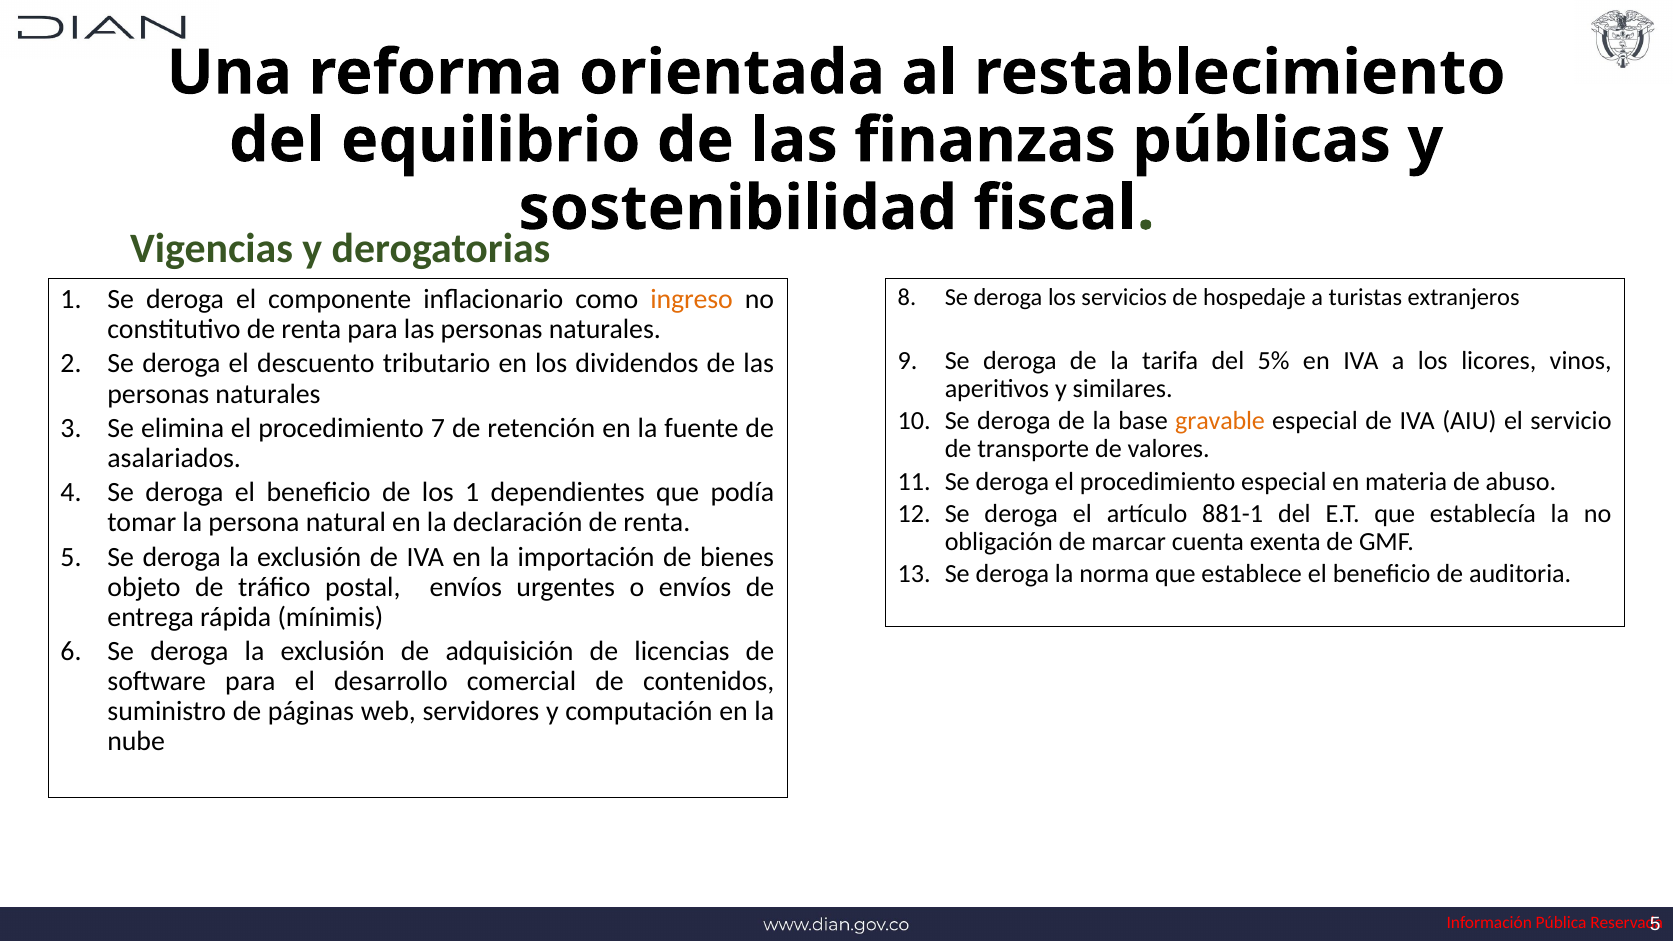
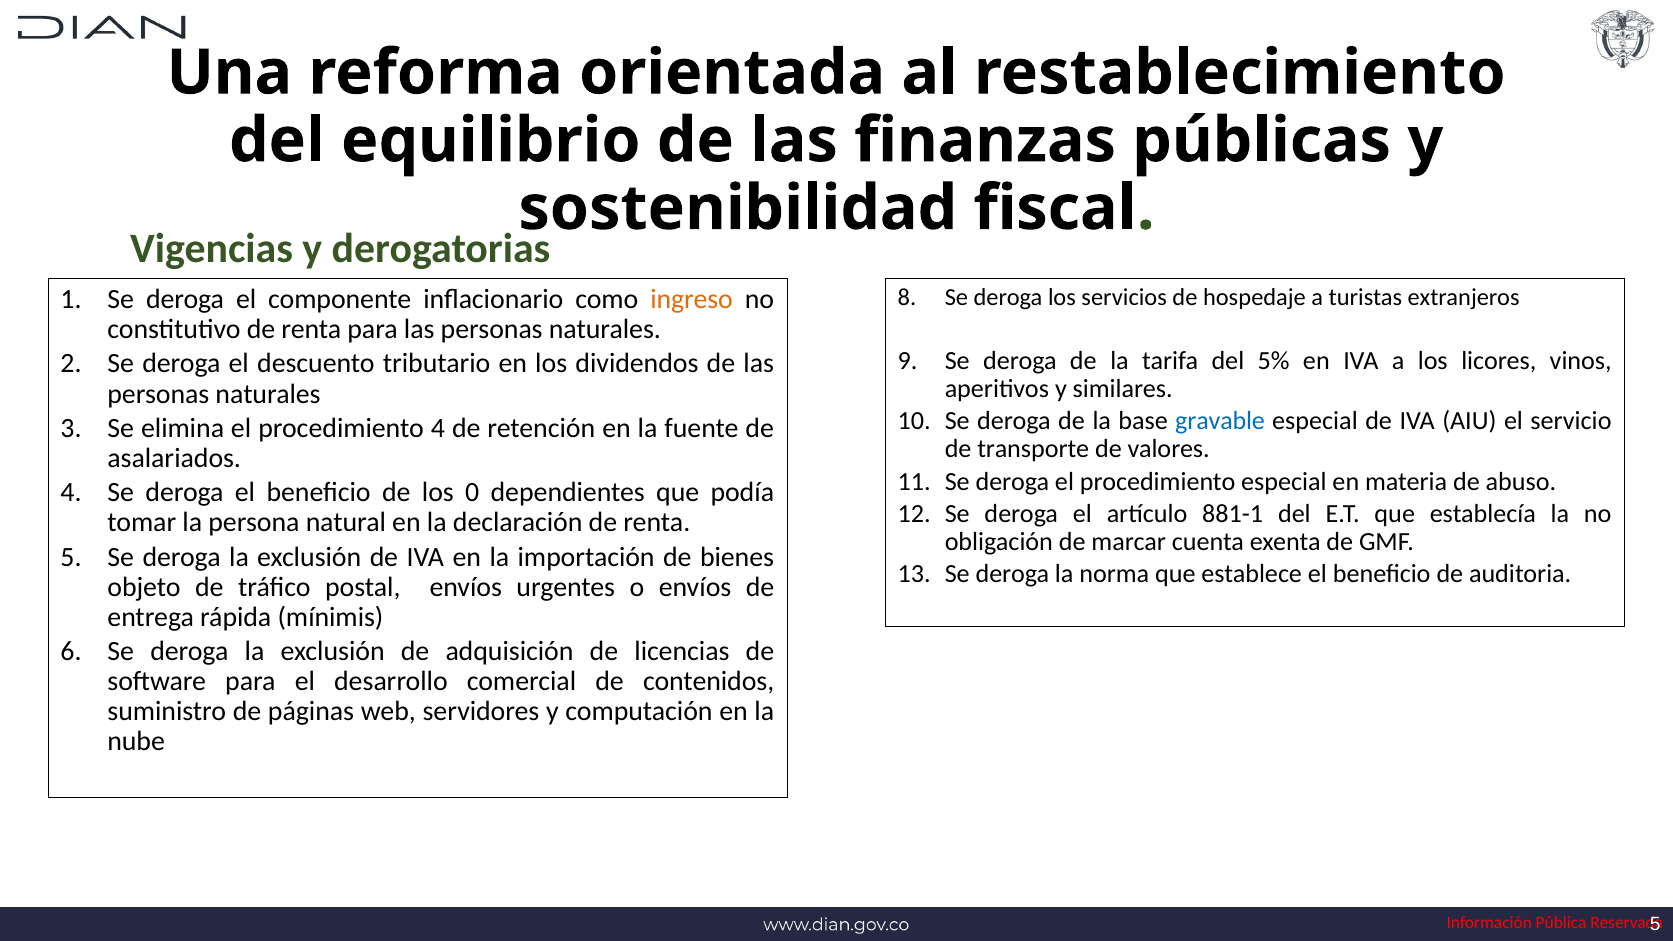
gravable colour: orange -> blue
procedimiento 7: 7 -> 4
los 1: 1 -> 0
